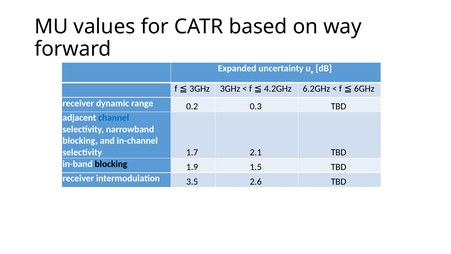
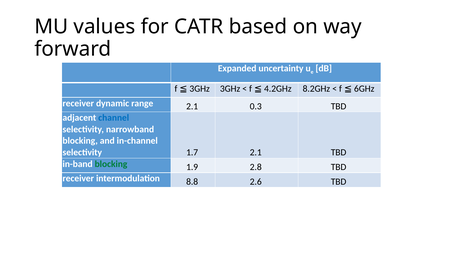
6.2GHz: 6.2GHz -> 8.2GHz
range 0.2: 0.2 -> 2.1
blocking at (111, 164) colour: black -> green
1.5: 1.5 -> 2.8
3.5: 3.5 -> 8.8
